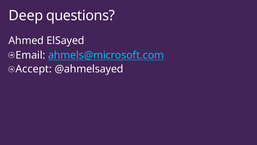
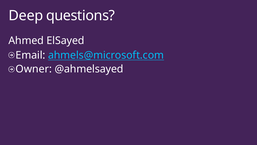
Accept: Accept -> Owner
